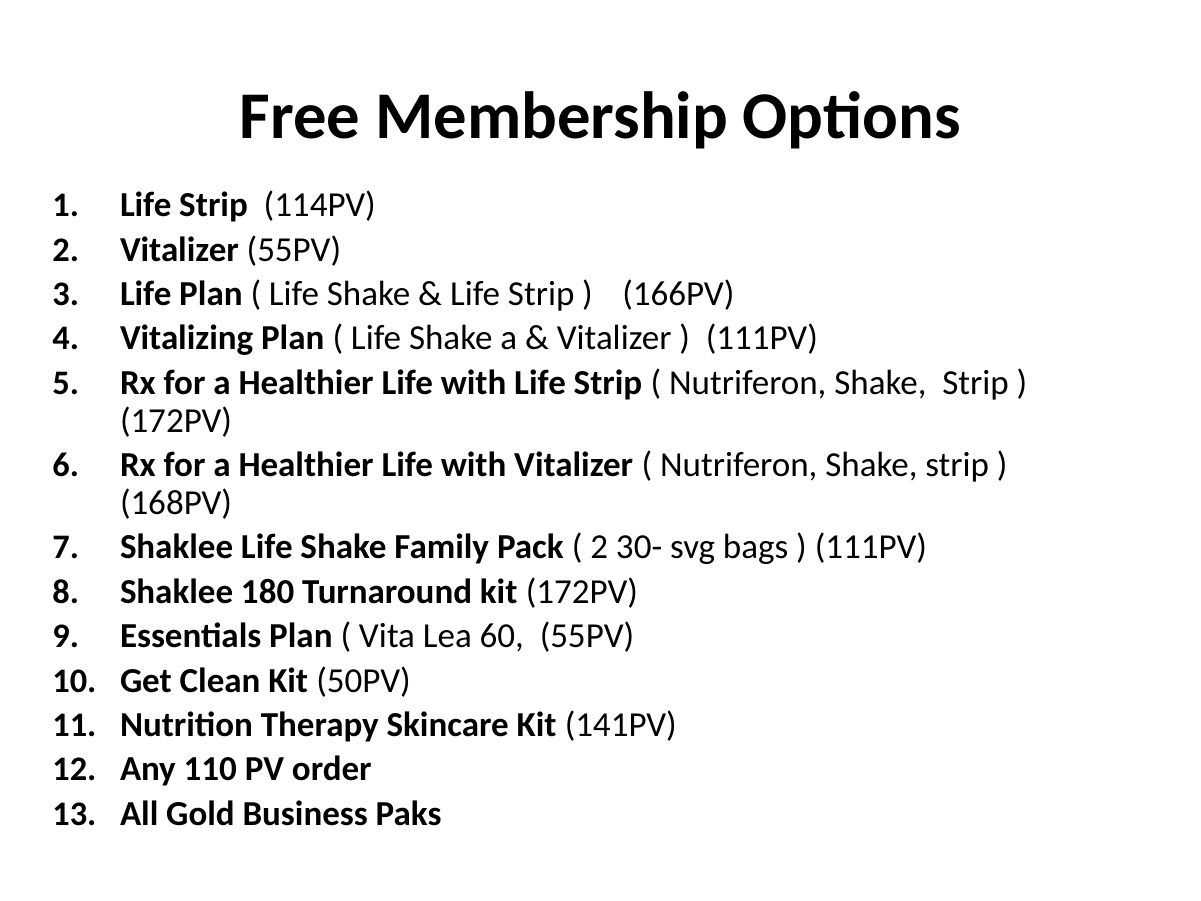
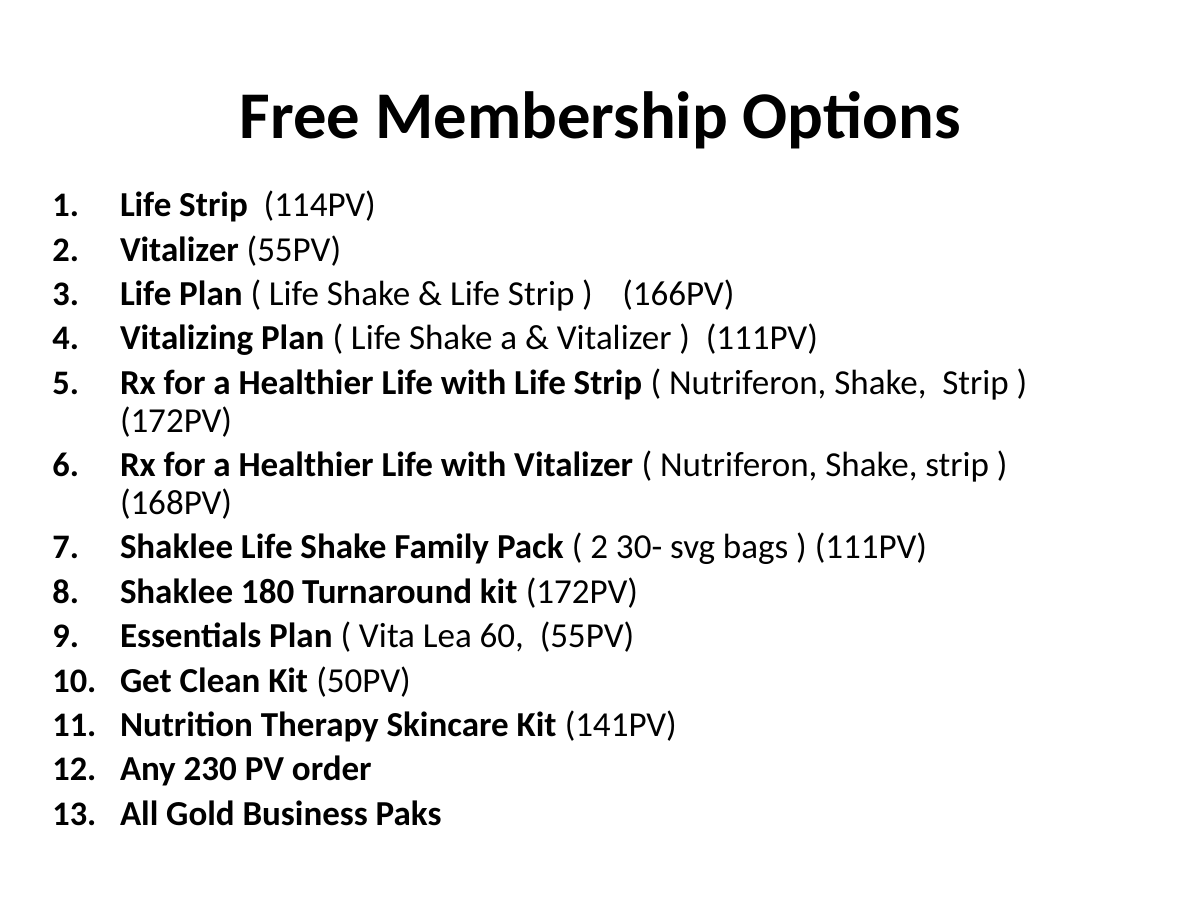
110: 110 -> 230
